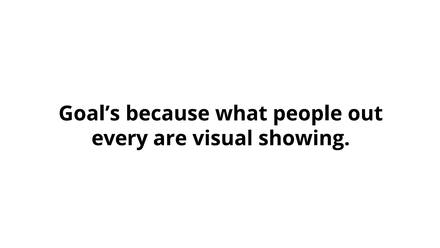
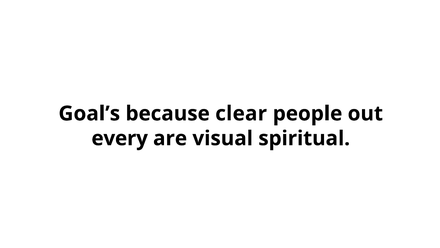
what: what -> clear
showing: showing -> spiritual
